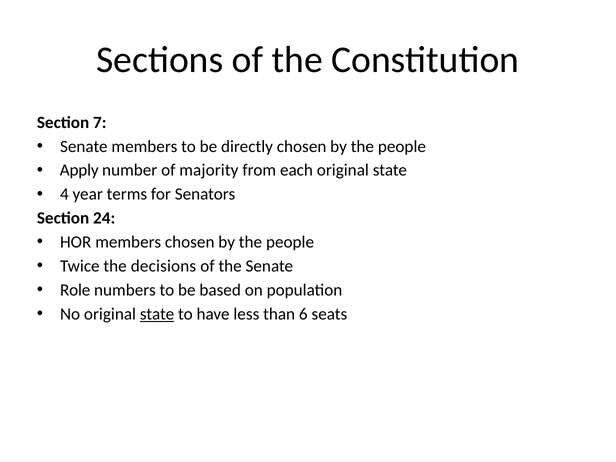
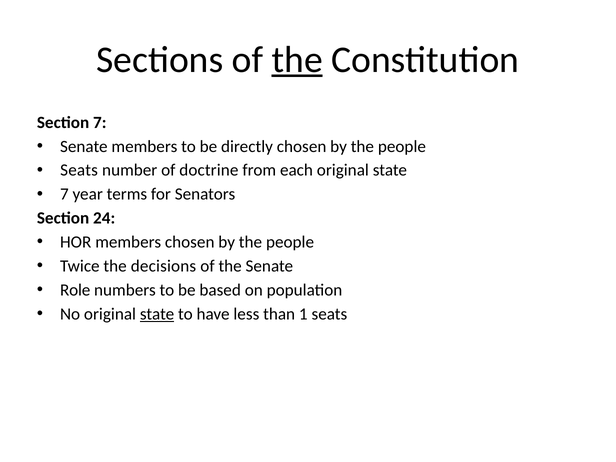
the at (297, 60) underline: none -> present
Apply at (79, 170): Apply -> Seats
majority: majority -> doctrine
4 at (64, 194): 4 -> 7
6: 6 -> 1
